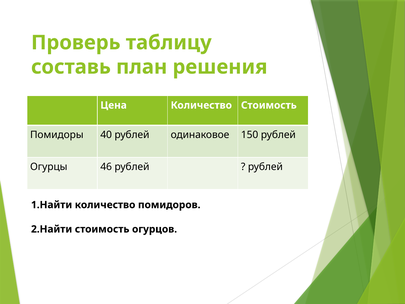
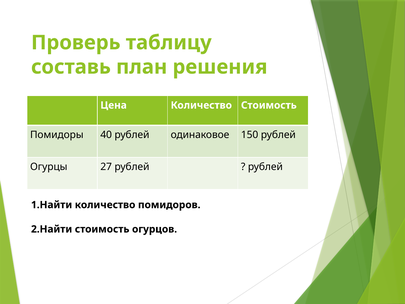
46: 46 -> 27
